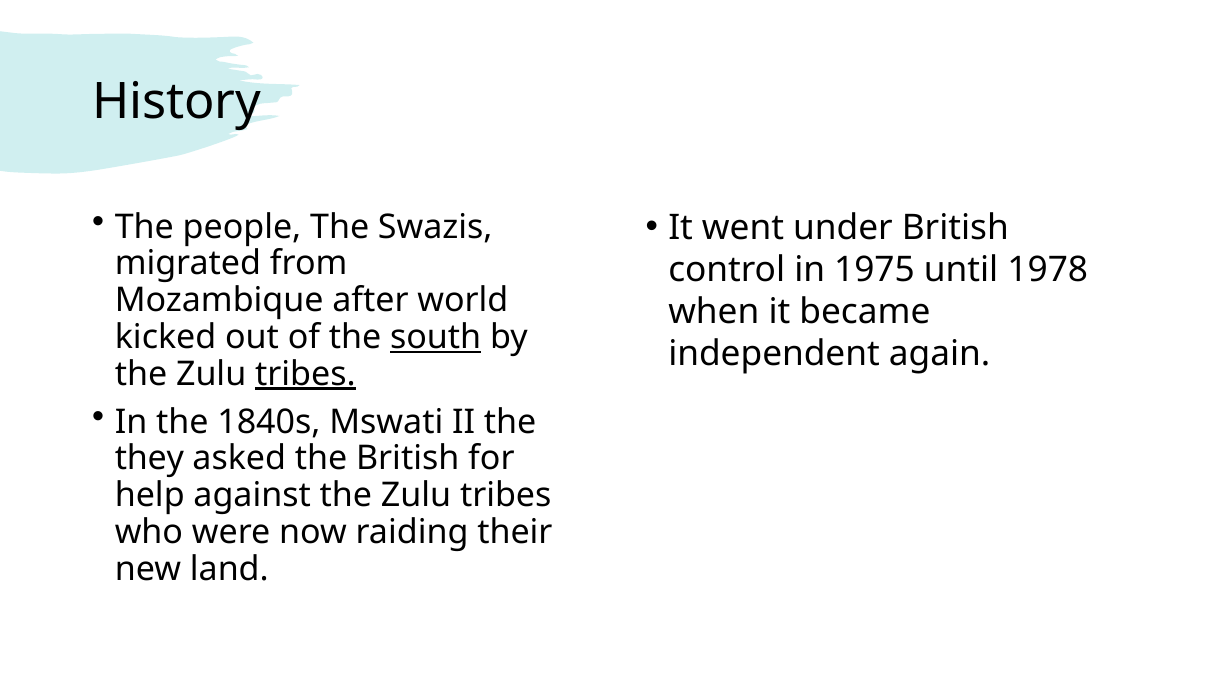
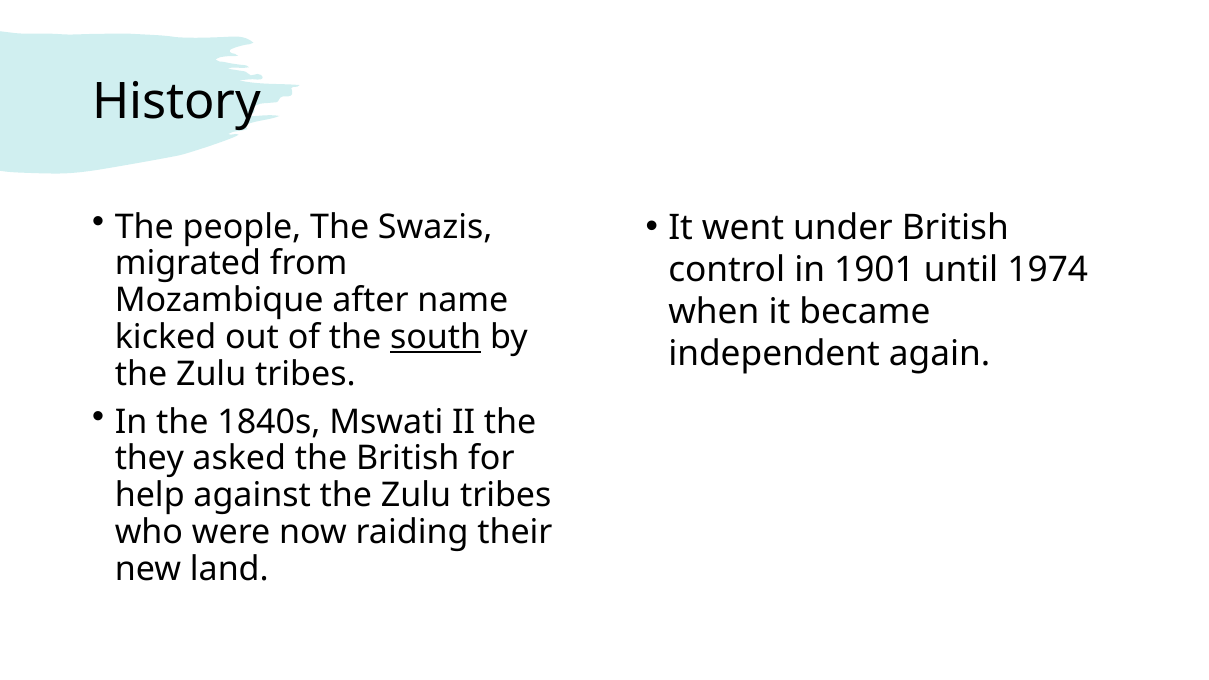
1975: 1975 -> 1901
1978: 1978 -> 1974
world: world -> name
tribes at (305, 374) underline: present -> none
